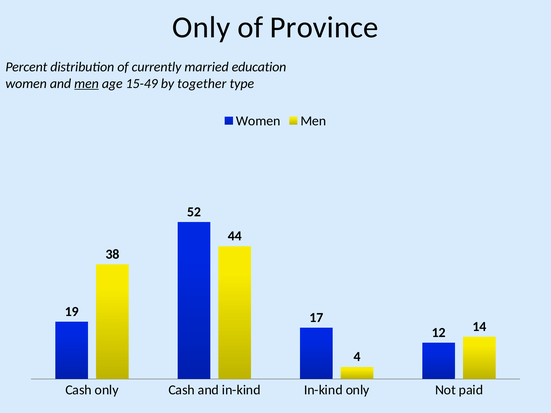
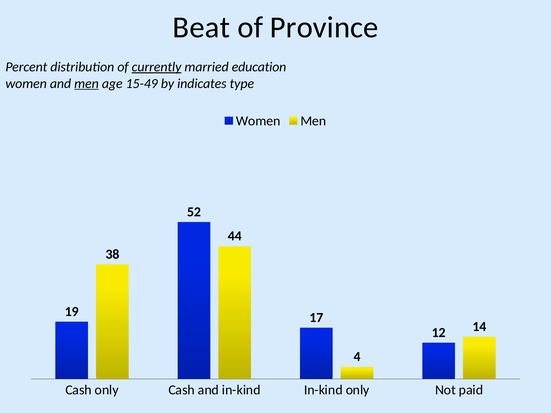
Only at (201, 27): Only -> Beat
currently underline: none -> present
together: together -> indicates
